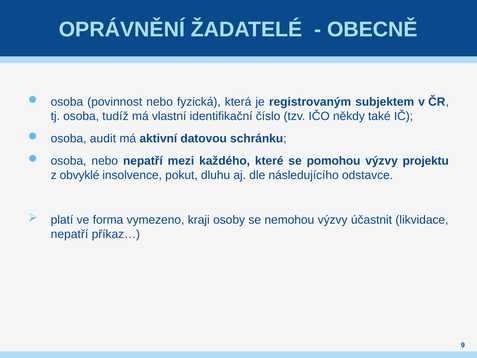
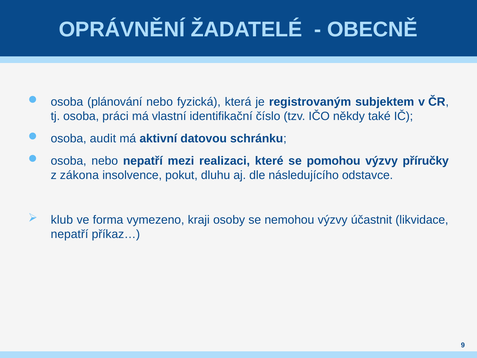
povinnost: povinnost -> plánování
tudíž: tudíž -> práci
každého: každého -> realizaci
projektu: projektu -> příručky
obvyklé: obvyklé -> zákona
platí: platí -> klub
